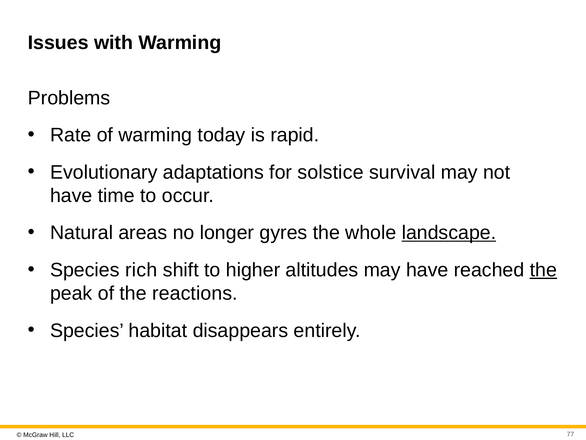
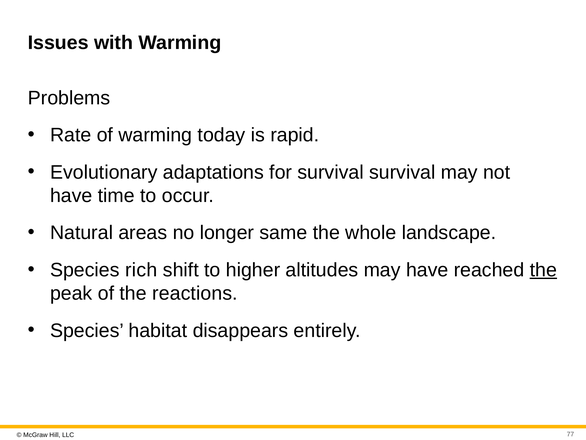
for solstice: solstice -> survival
gyres: gyres -> same
landscape underline: present -> none
